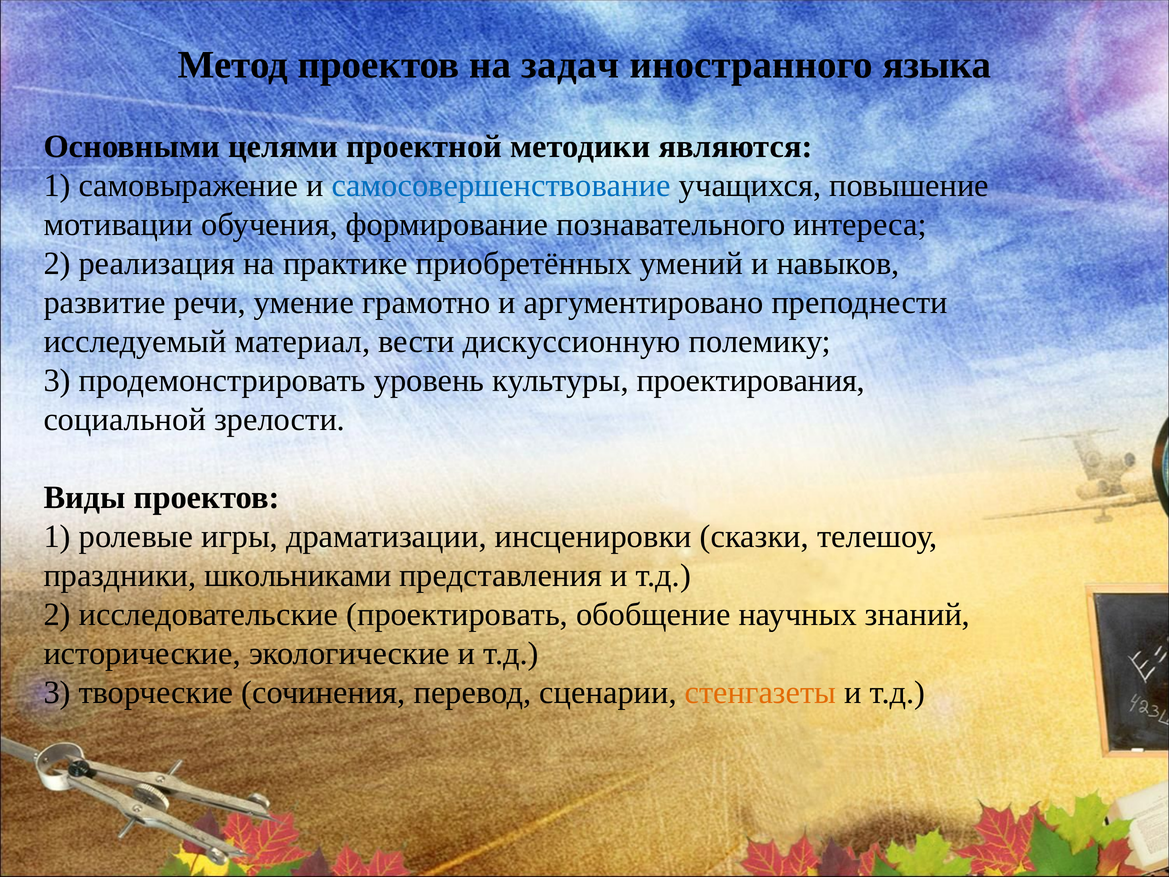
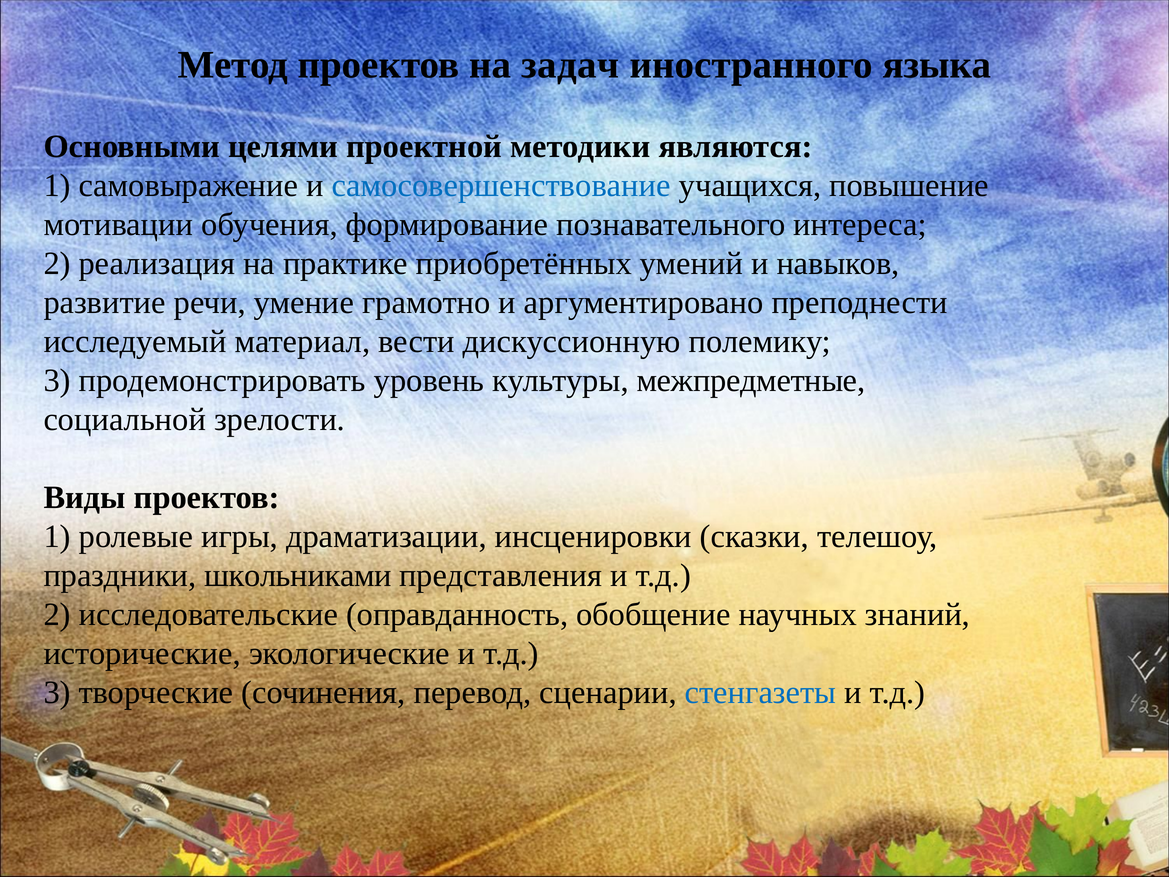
проектирования: проектирования -> межпредметные
проектировать: проектировать -> оправданность
стенгазеты colour: orange -> blue
